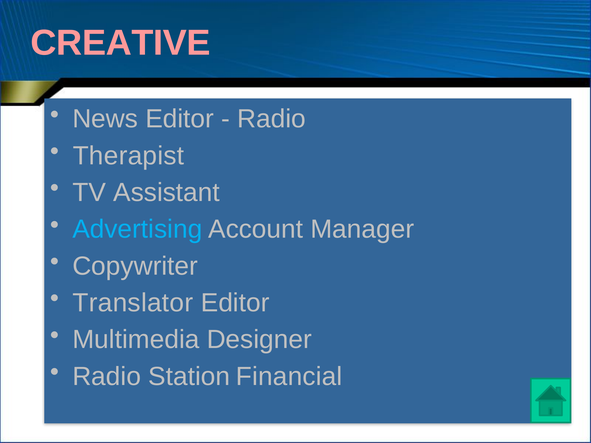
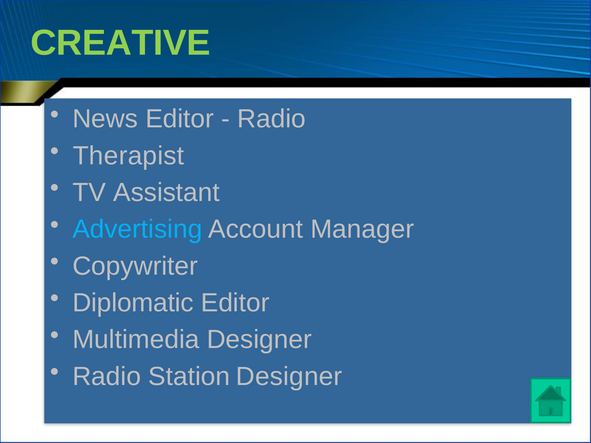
CREATIVE colour: pink -> light green
Translator: Translator -> Diplomatic
Station Financial: Financial -> Designer
